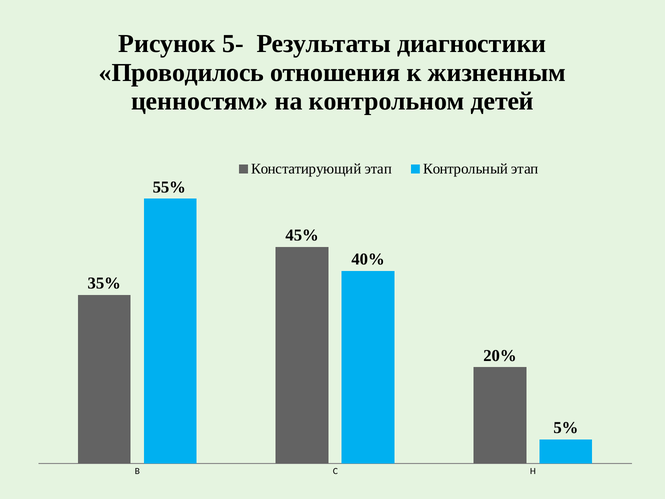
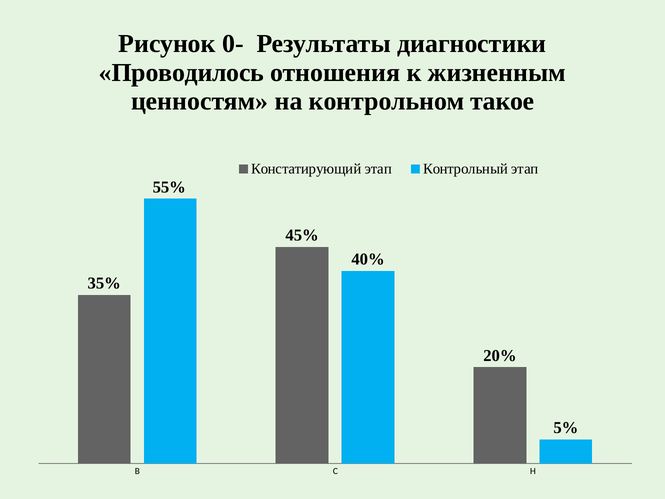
5-: 5- -> 0-
детей: детей -> такое
